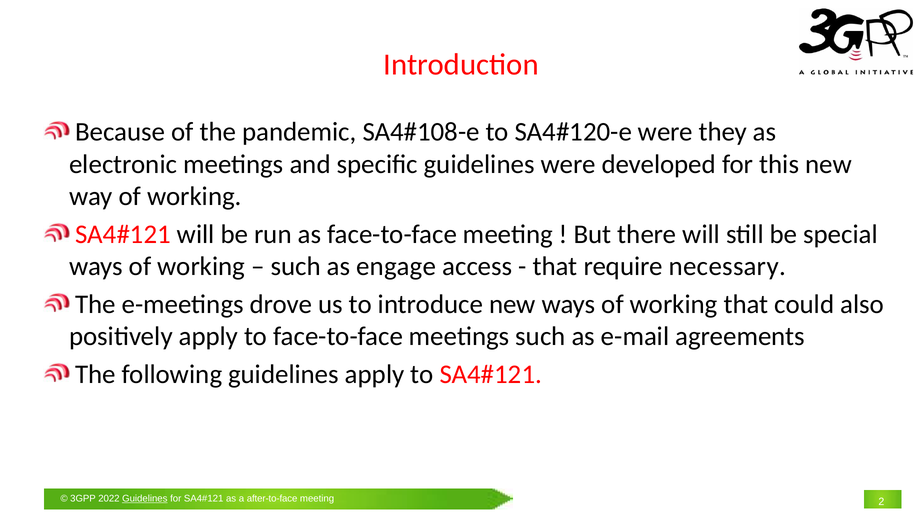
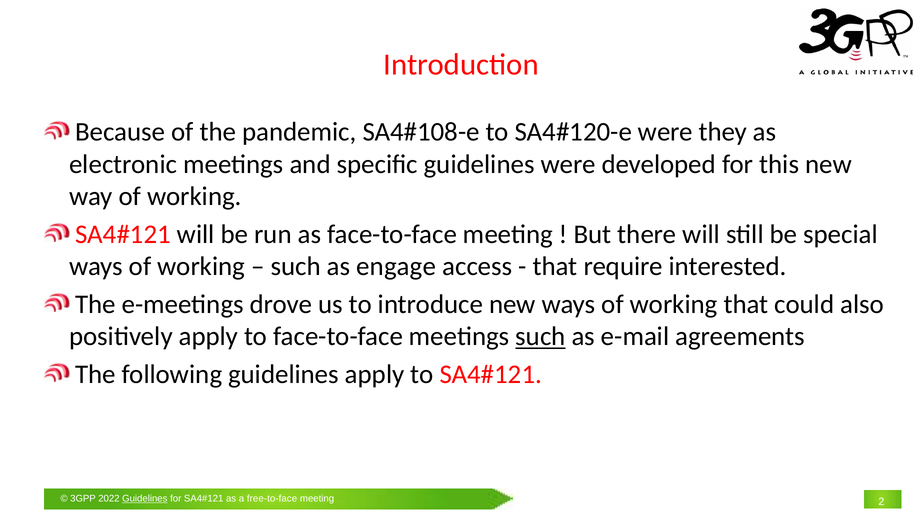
necessary: necessary -> interested
such at (541, 337) underline: none -> present
after-to-face: after-to-face -> free-to-face
